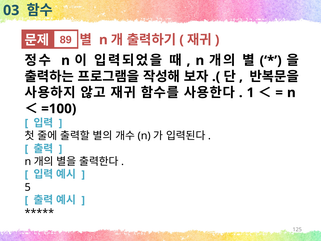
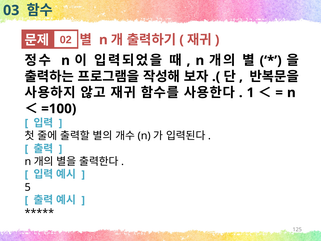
89: 89 -> 02
